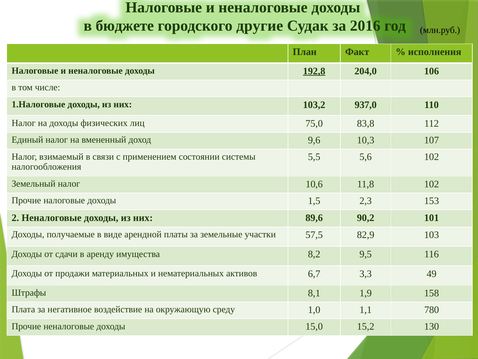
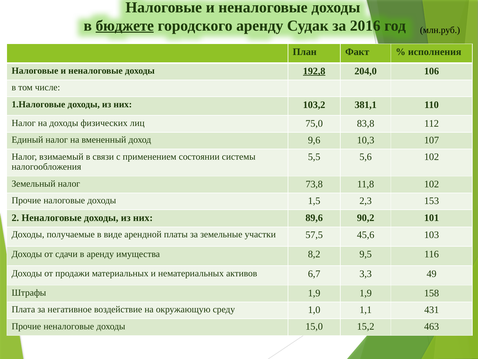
бюджете underline: none -> present
городского другие: другие -> аренду
937,0: 937,0 -> 381,1
10,6: 10,6 -> 73,8
82,9: 82,9 -> 45,6
Штрафы 8,1: 8,1 -> 1,9
780: 780 -> 431
130: 130 -> 463
